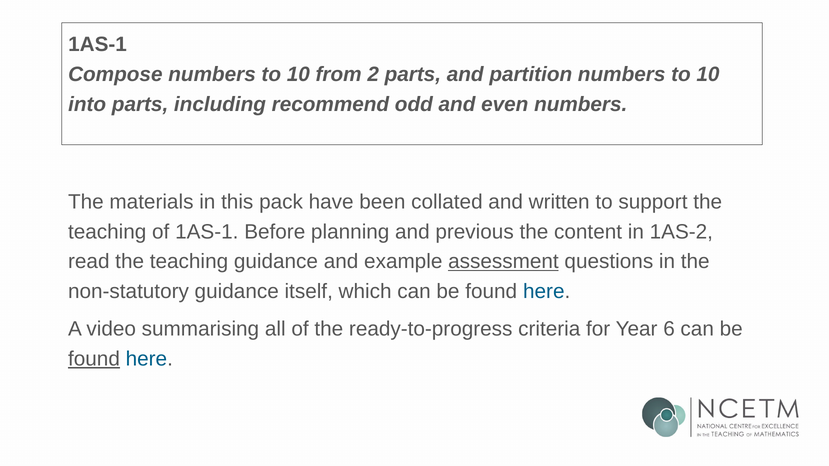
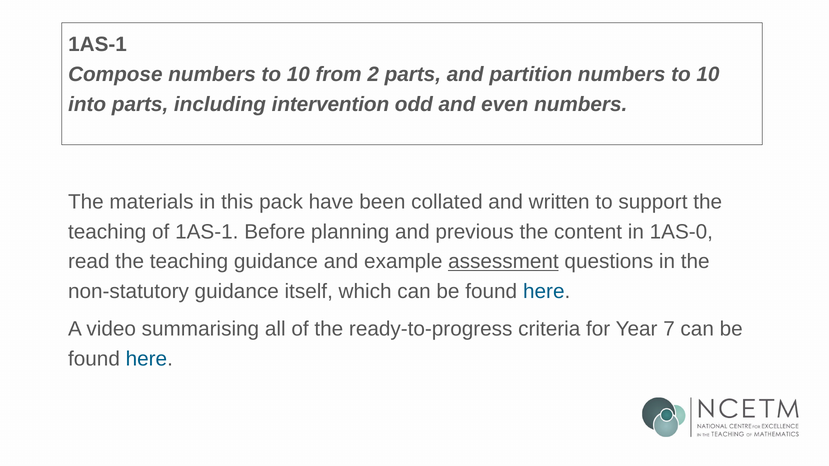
recommend: recommend -> intervention
1AS-2: 1AS-2 -> 1AS-0
6: 6 -> 7
found at (94, 359) underline: present -> none
